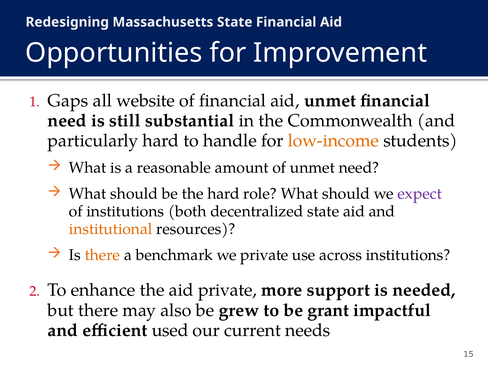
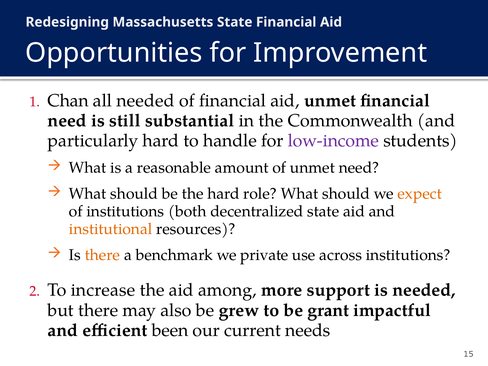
Gaps: Gaps -> Chan
all website: website -> needed
low-income colour: orange -> purple
expect colour: purple -> orange
enhance: enhance -> increase
aid private: private -> among
used: used -> been
